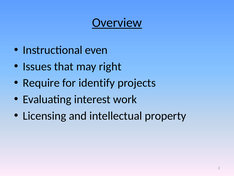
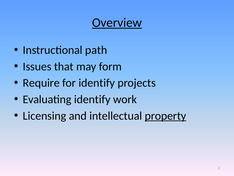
even: even -> path
right: right -> form
Evaluating interest: interest -> identify
property underline: none -> present
